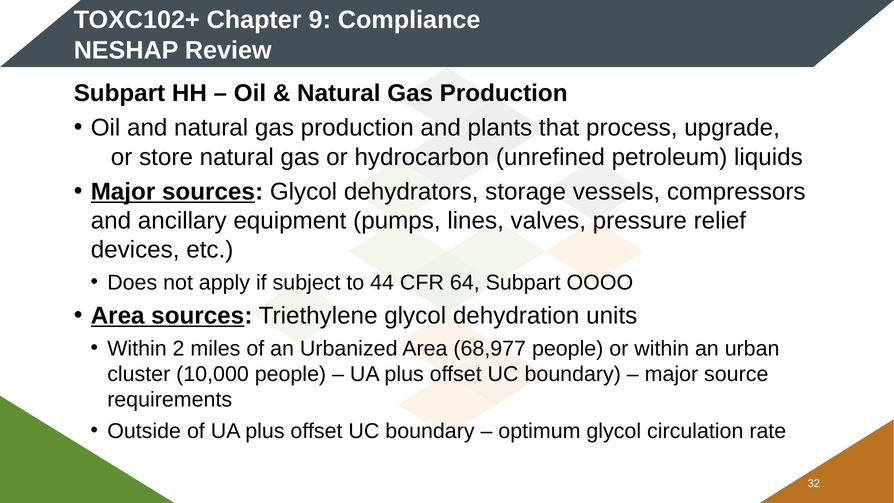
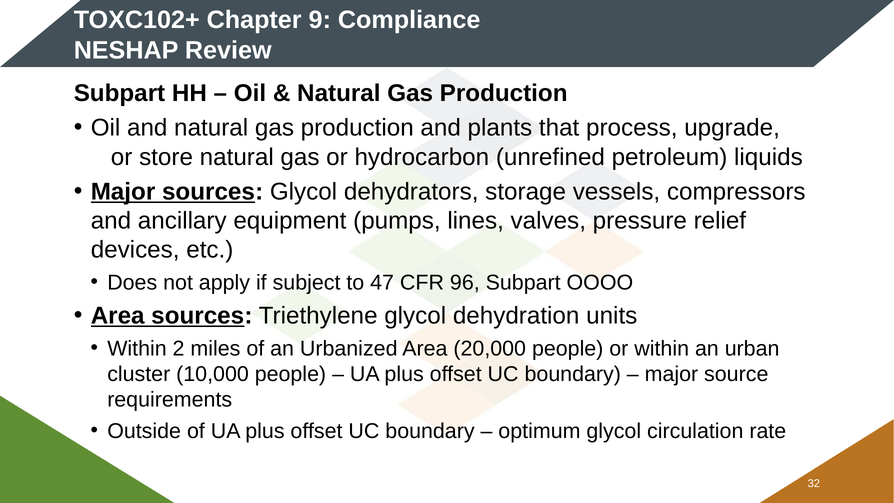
44: 44 -> 47
64: 64 -> 96
68,977: 68,977 -> 20,000
